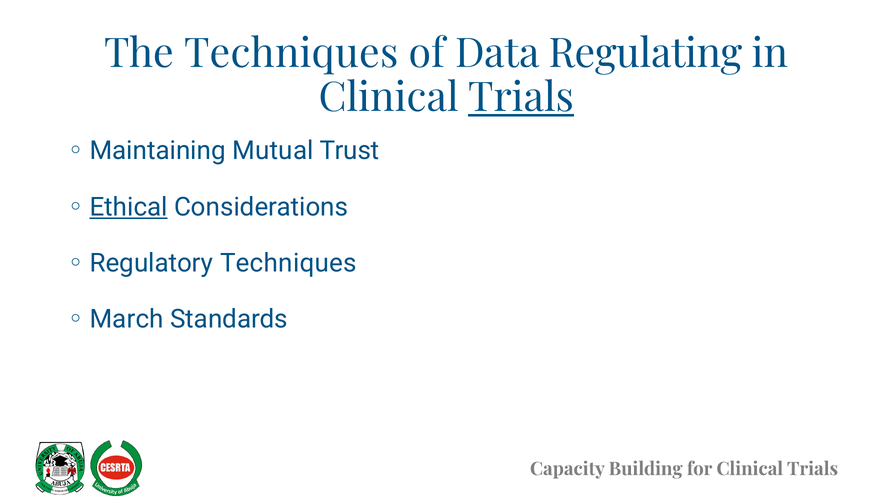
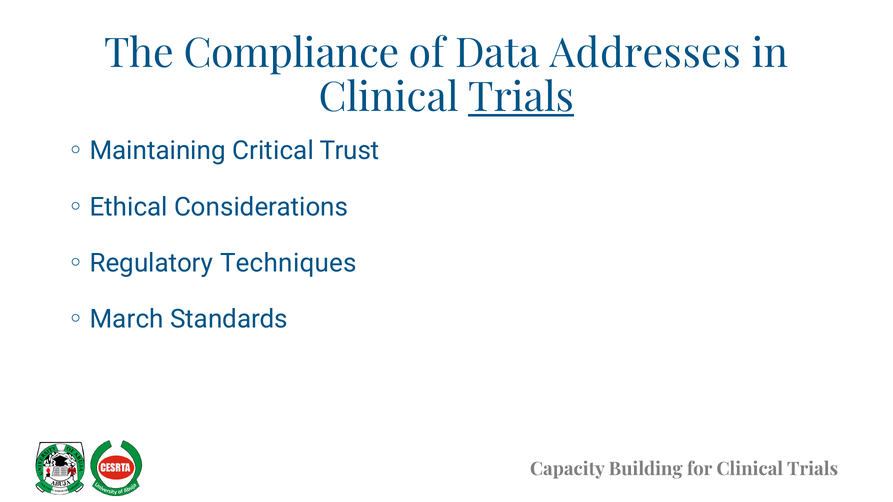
The Techniques: Techniques -> Compliance
Regulating: Regulating -> Addresses
Mutual: Mutual -> Critical
Ethical underline: present -> none
